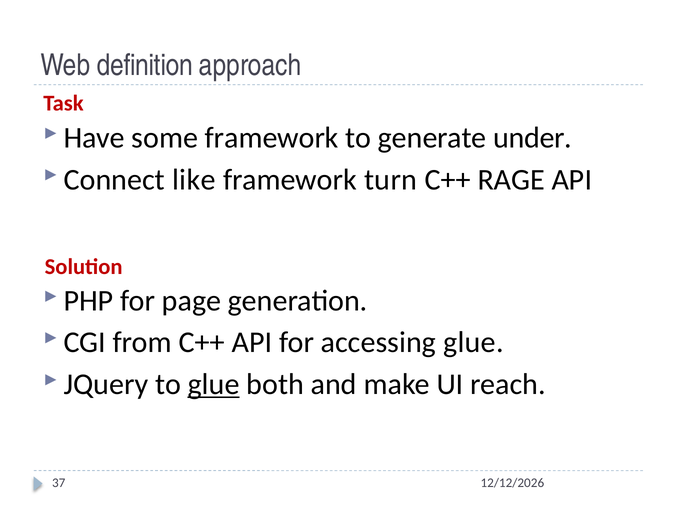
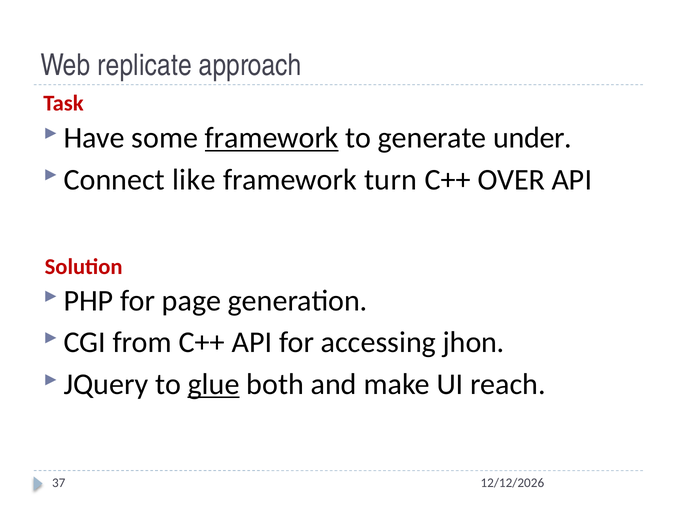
definition: definition -> replicate
framework at (272, 138) underline: none -> present
RAGE: RAGE -> OVER
accessing glue: glue -> jhon
